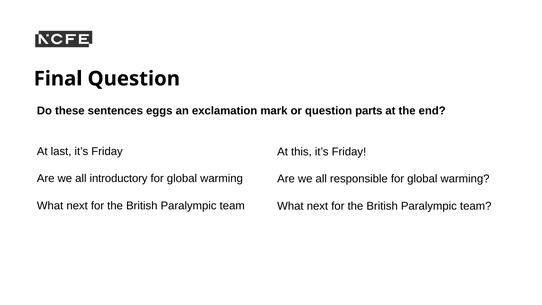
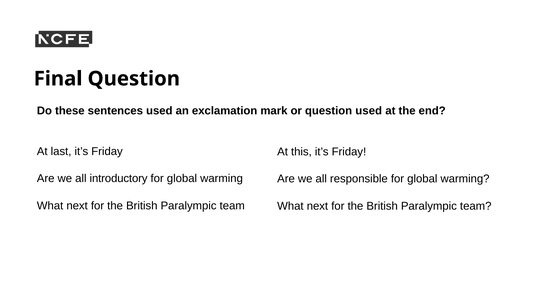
sentences eggs: eggs -> used
question parts: parts -> used
